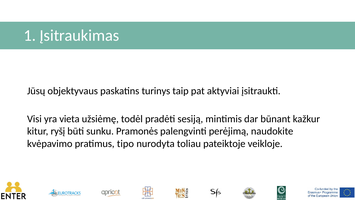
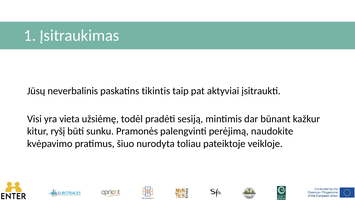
objektyvaus: objektyvaus -> neverbalinis
turinys: turinys -> tikintis
tipo: tipo -> šiuo
